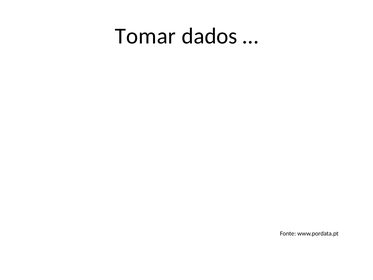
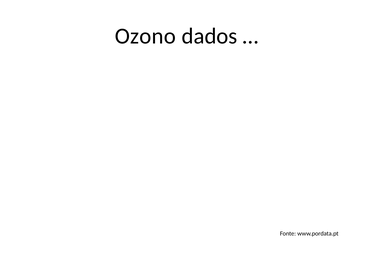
Tomar: Tomar -> Ozono
